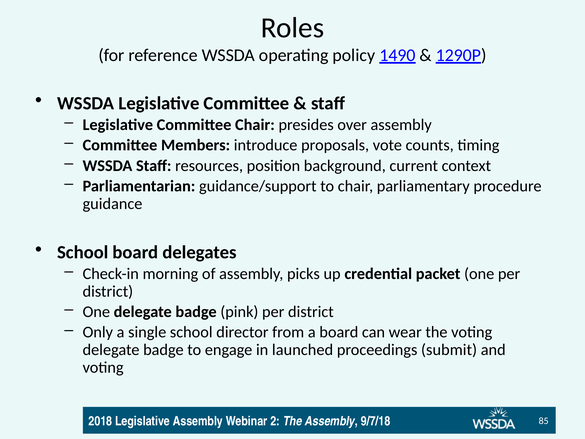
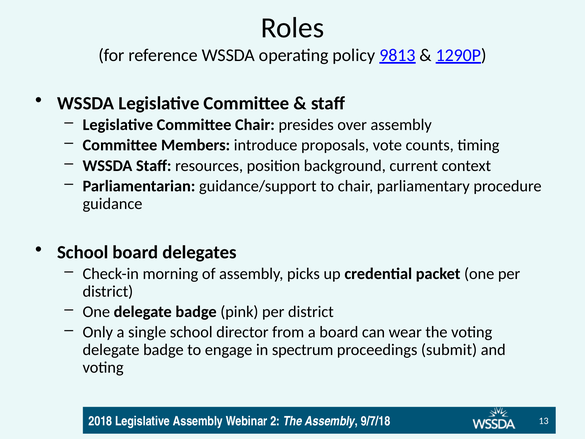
1490: 1490 -> 9813
launched: launched -> spectrum
85: 85 -> 13
